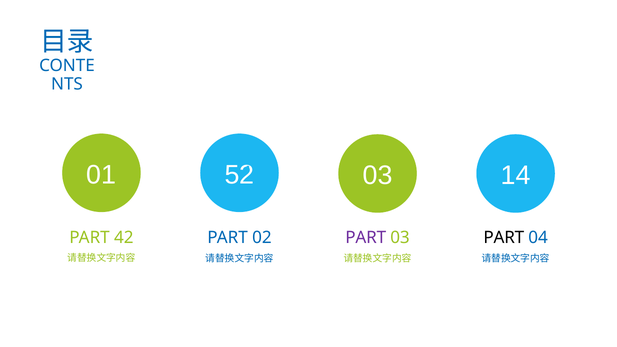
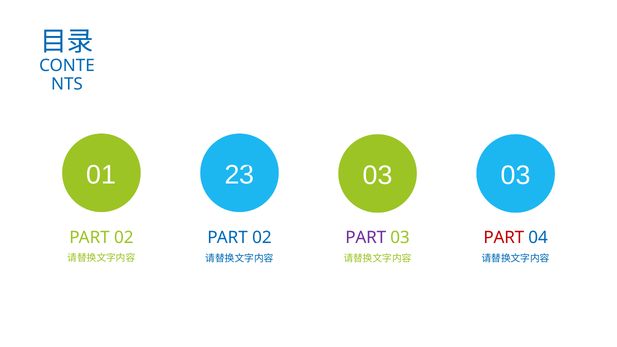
52: 52 -> 23
03 14: 14 -> 03
42 at (124, 238): 42 -> 02
PART at (504, 238) colour: black -> red
